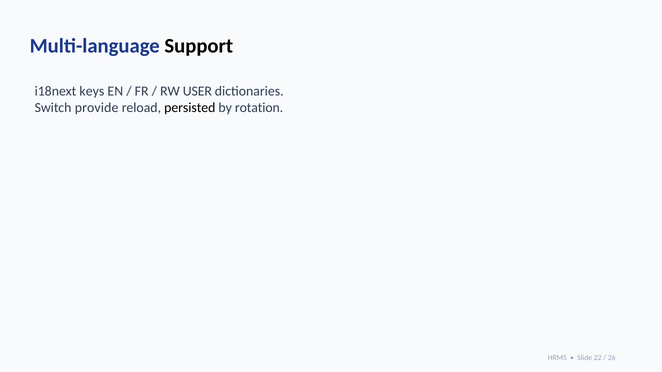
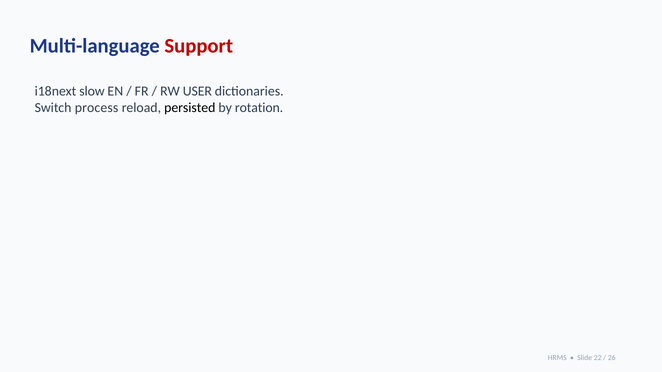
Support colour: black -> red
keys: keys -> slow
provide: provide -> process
